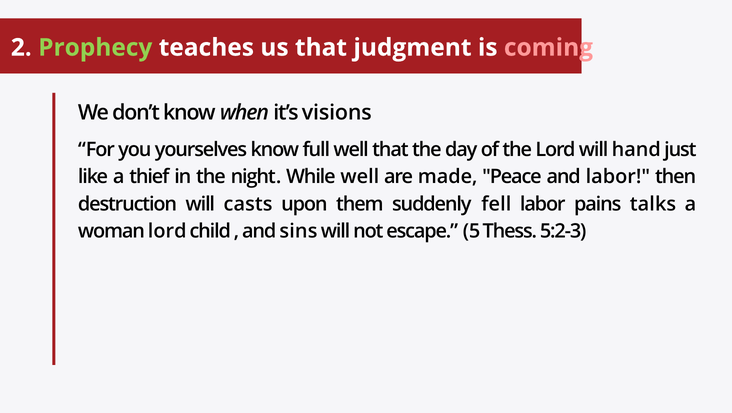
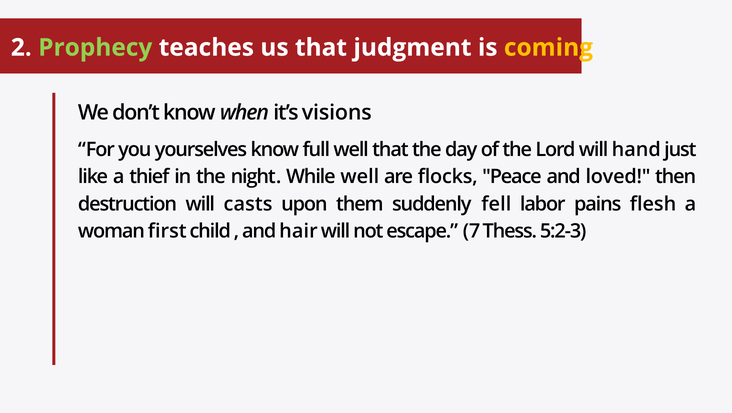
coming colour: pink -> yellow
made: made -> flocks
and labor: labor -> loved
talks: talks -> flesh
woman lord: lord -> first
sins: sins -> hair
5: 5 -> 7
